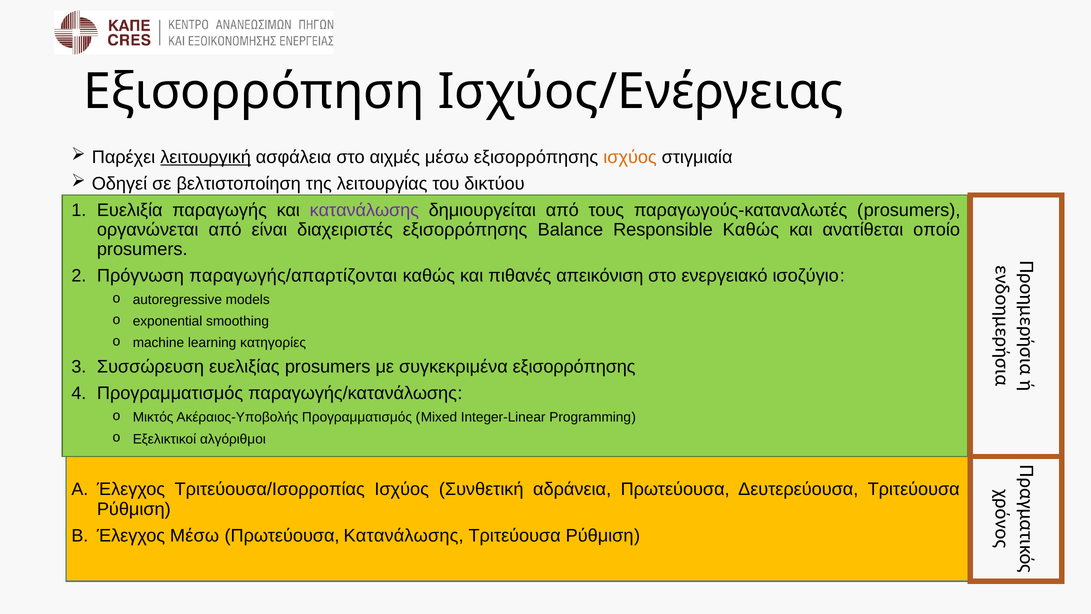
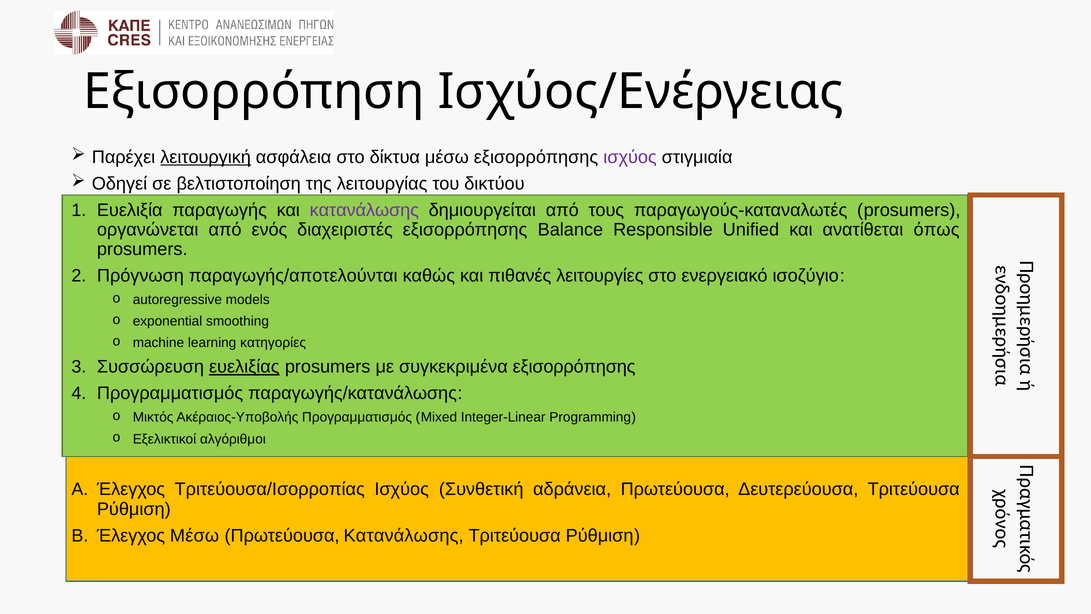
αιχμές: αιχμές -> δίκτυα
ισχύος at (630, 157) colour: orange -> purple
είναι: είναι -> ενός
Responsible Καθώς: Καθώς -> Unified
οποίο: οποίο -> όπως
παραγωγής/απαρτίζονται: παραγωγής/απαρτίζονται -> παραγωγής/αποτελούνται
απεικόνιση: απεικόνιση -> λειτουργίες
ευελιξίας underline: none -> present
